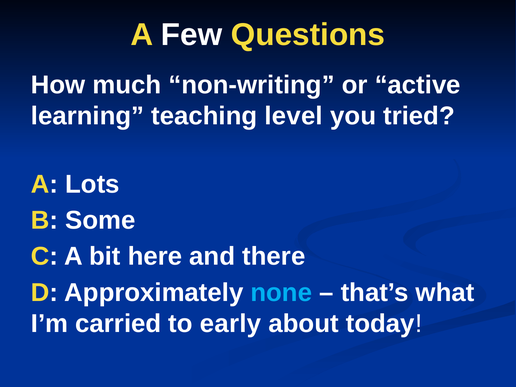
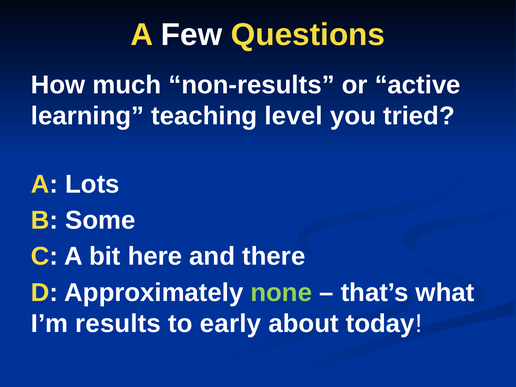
non-writing: non-writing -> non-results
none colour: light blue -> light green
carried: carried -> results
